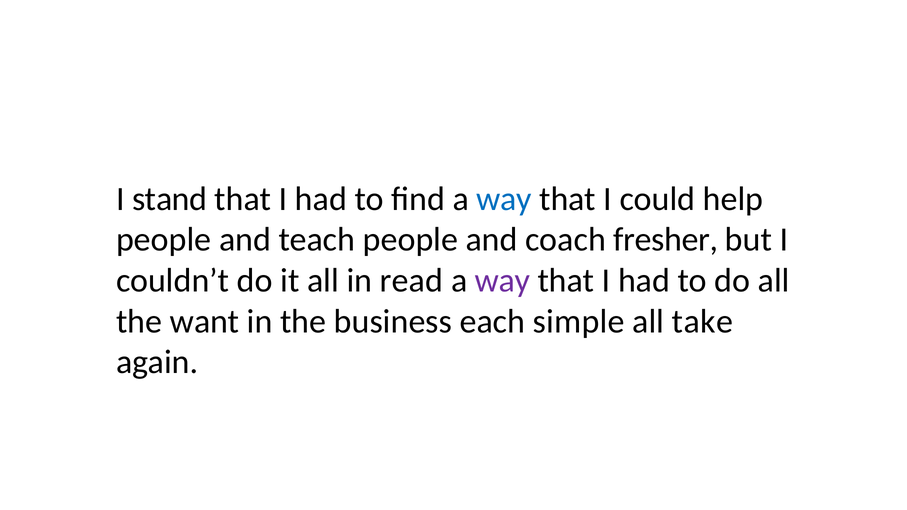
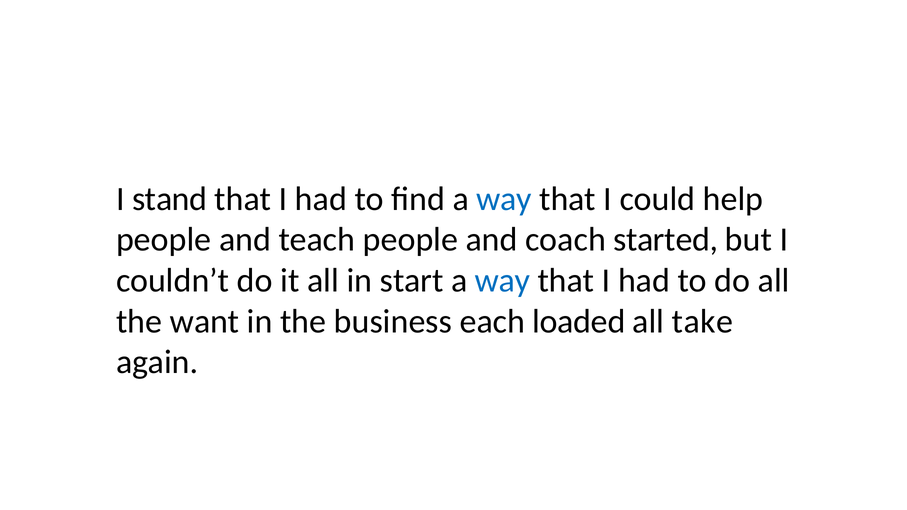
fresher: fresher -> started
read: read -> start
way at (503, 281) colour: purple -> blue
simple: simple -> loaded
